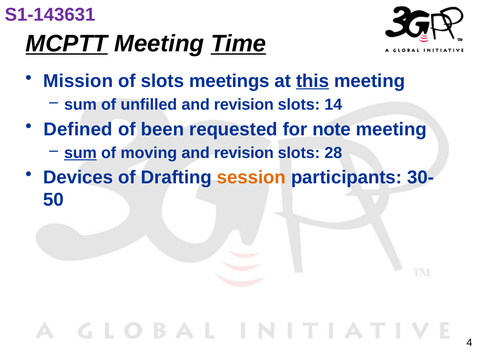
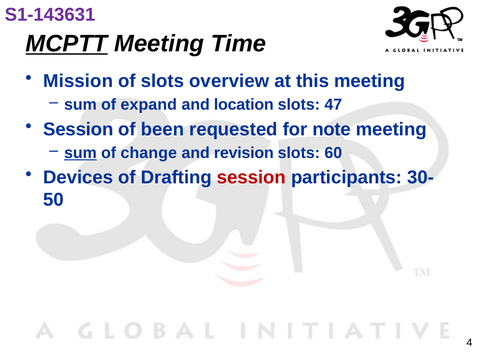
Time underline: present -> none
meetings: meetings -> overview
this underline: present -> none
unfilled: unfilled -> expand
revision at (244, 105): revision -> location
14: 14 -> 47
Defined at (78, 129): Defined -> Session
moving: moving -> change
28: 28 -> 60
session at (251, 177) colour: orange -> red
